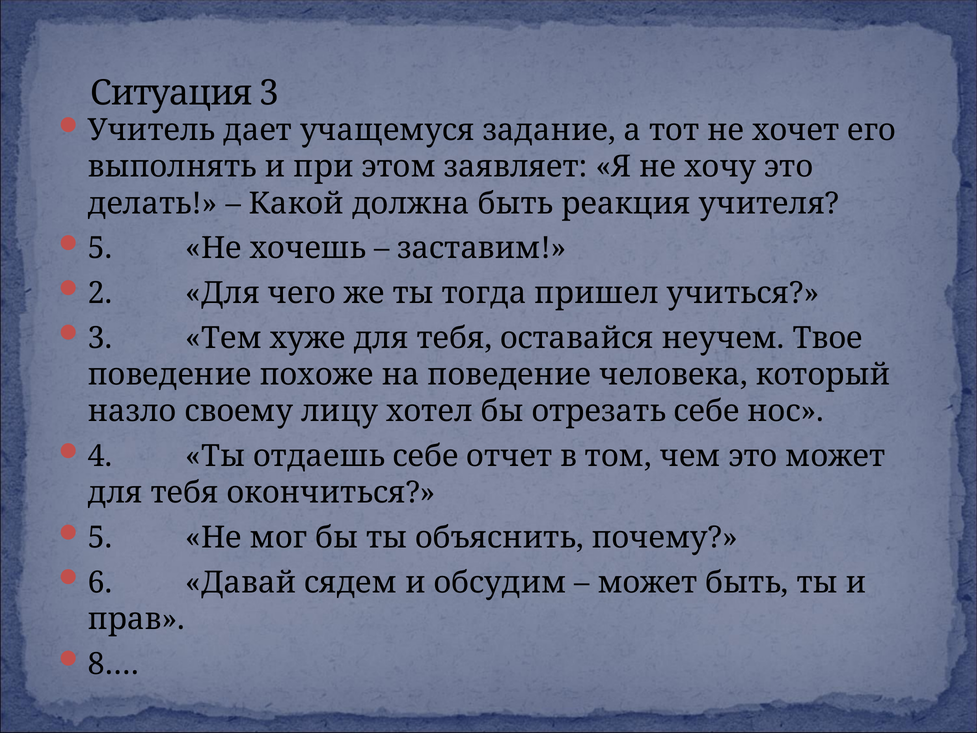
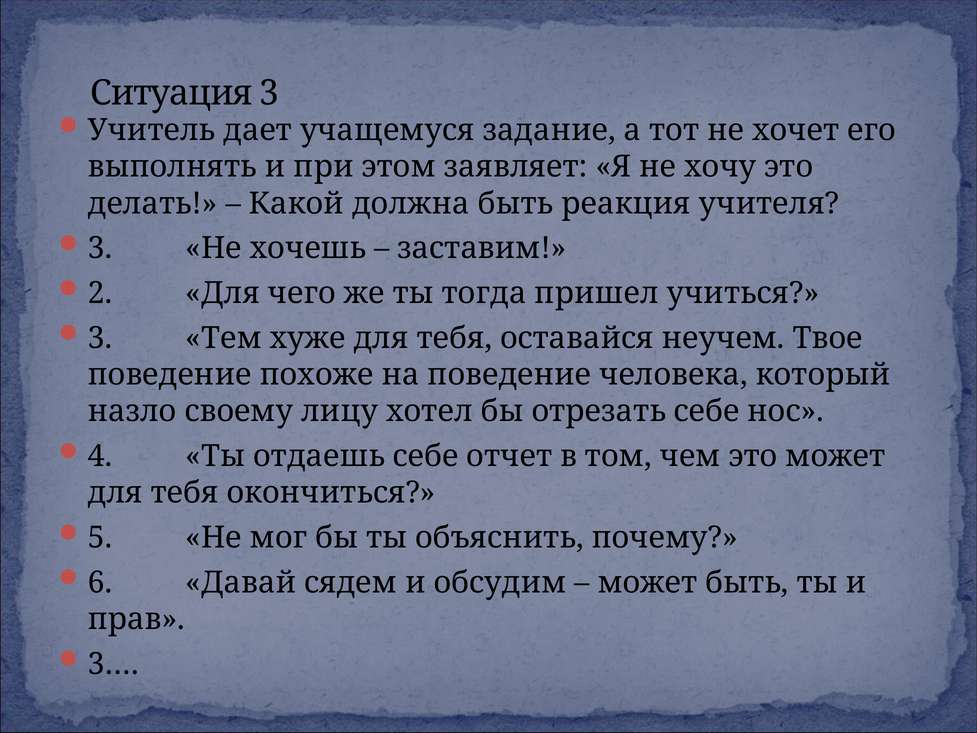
5 at (100, 248): 5 -> 3
8…: 8… -> 3…
